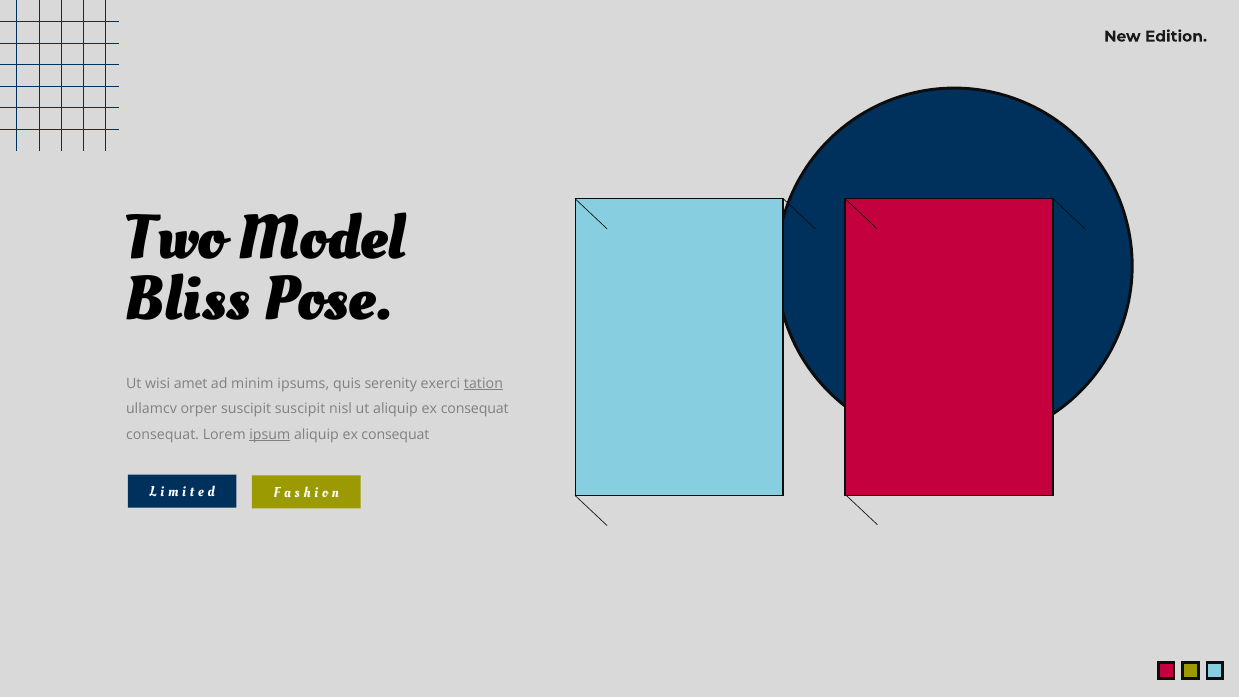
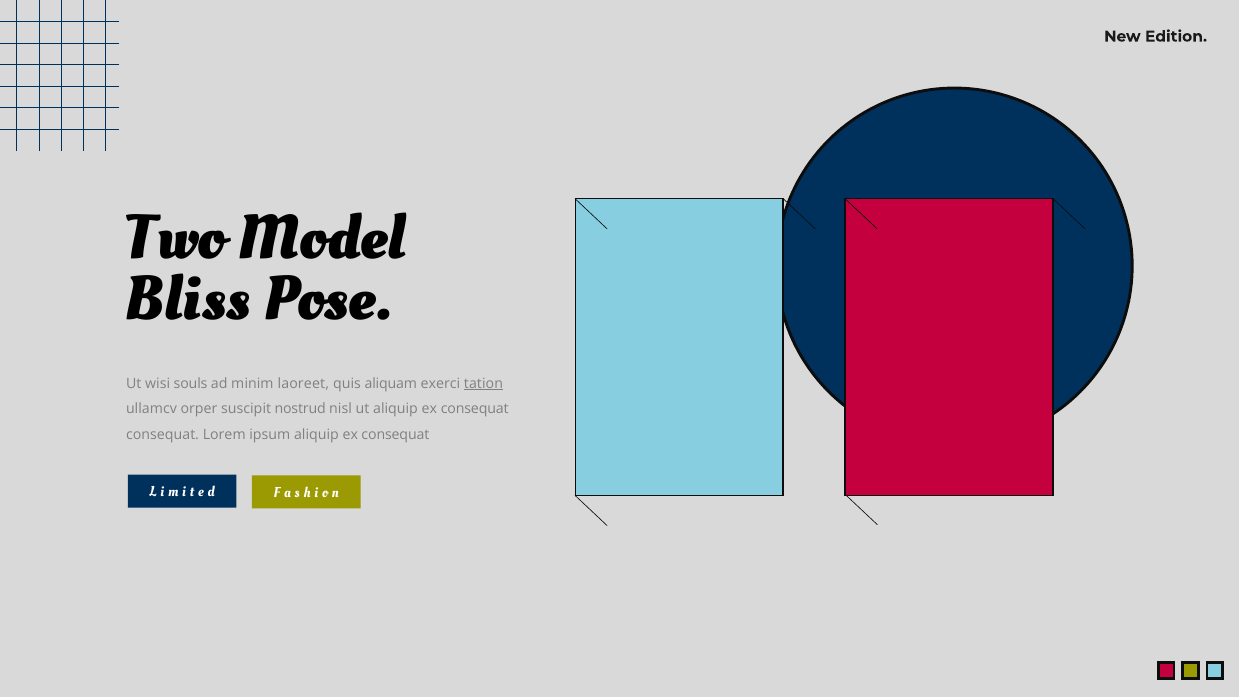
amet: amet -> souls
ipsums: ipsums -> laoreet
serenity: serenity -> aliquam
suscipit suscipit: suscipit -> nostrud
ipsum underline: present -> none
